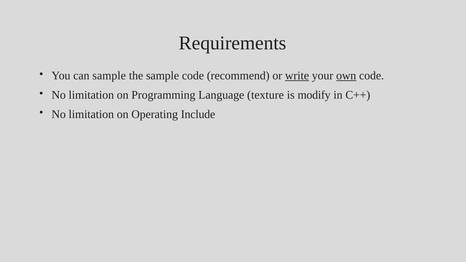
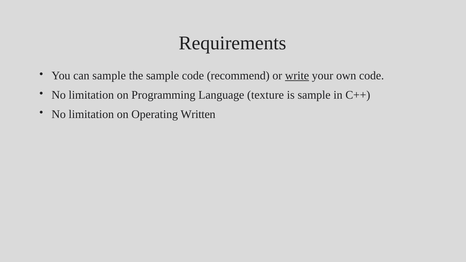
own underline: present -> none
is modify: modify -> sample
Include: Include -> Written
